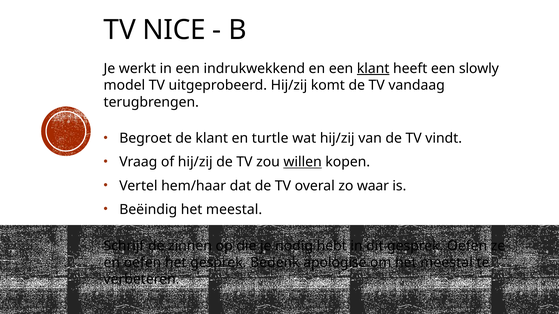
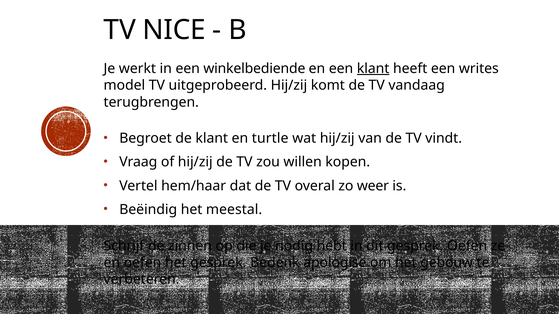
indrukwekkend: indrukwekkend -> winkelbediende
slowly: slowly -> writes
willen underline: present -> none
waar: waar -> weer
om het meestal: meestal -> gebouw
